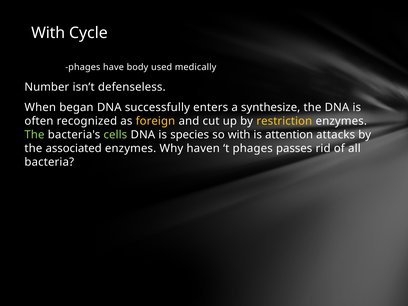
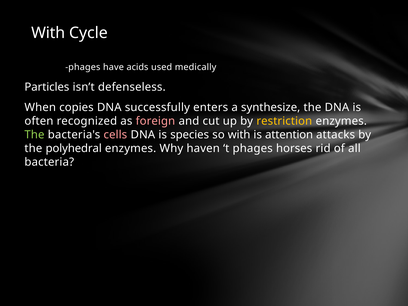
body: body -> acids
Number: Number -> Particles
began: began -> copies
foreign colour: yellow -> pink
cells colour: light green -> pink
associated: associated -> polyhedral
passes: passes -> horses
